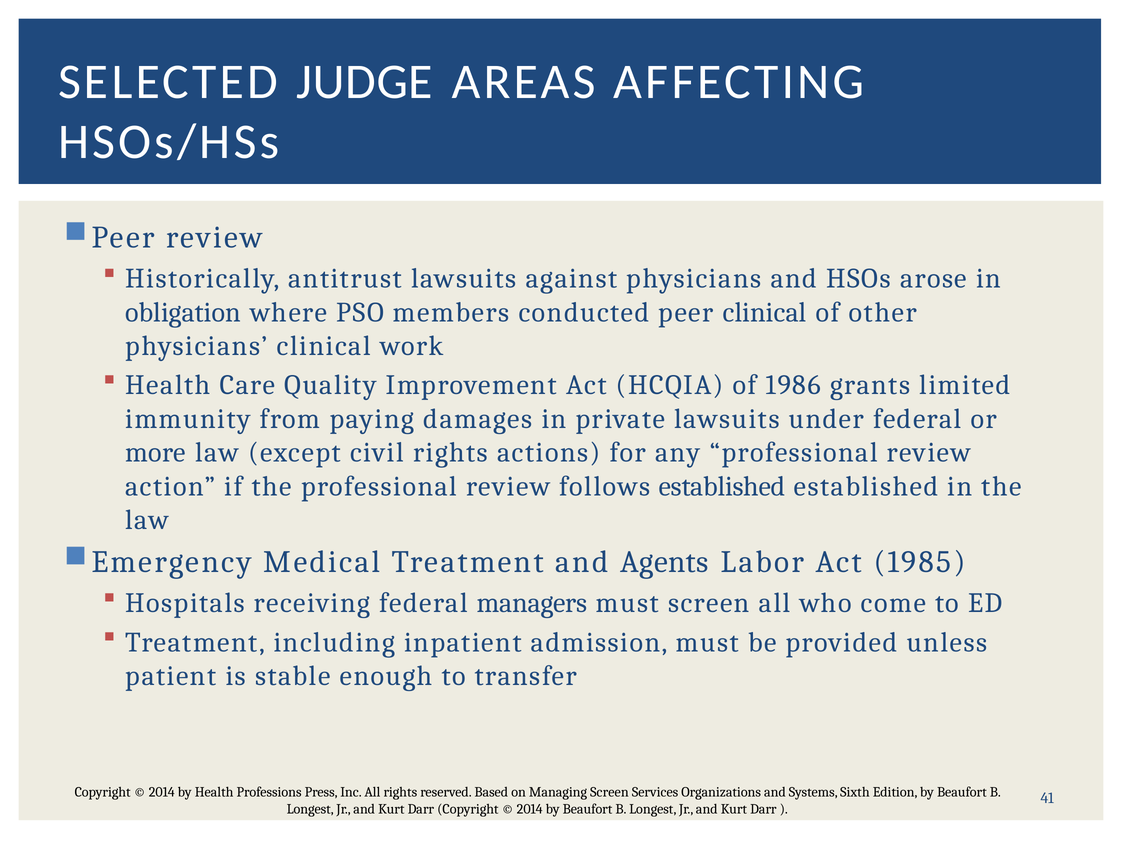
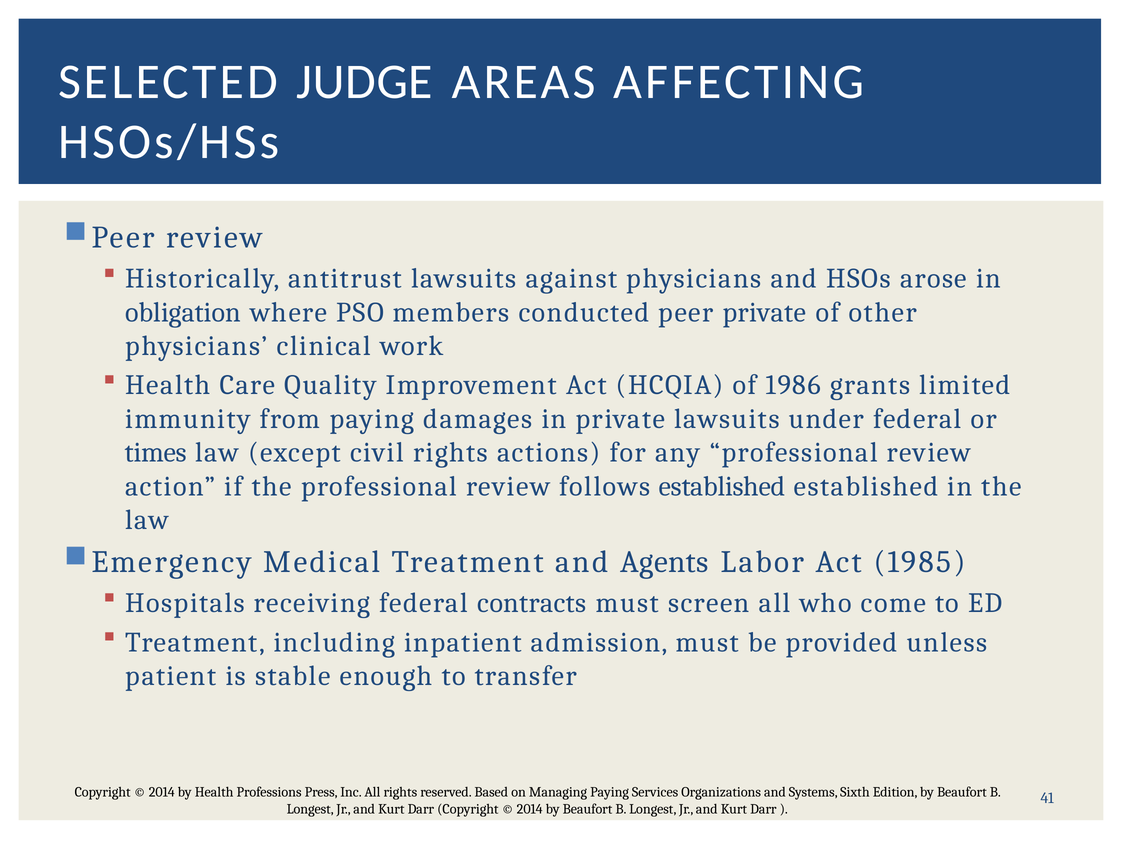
peer clinical: clinical -> private
more: more -> times
managers: managers -> contracts
Screen at (609, 792): Screen -> Paying
